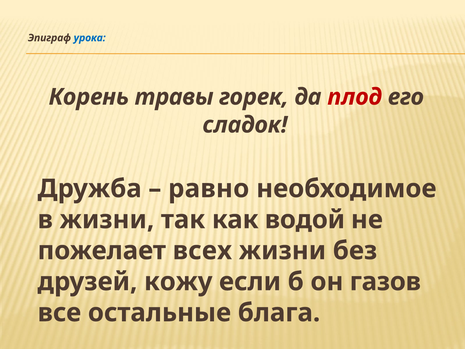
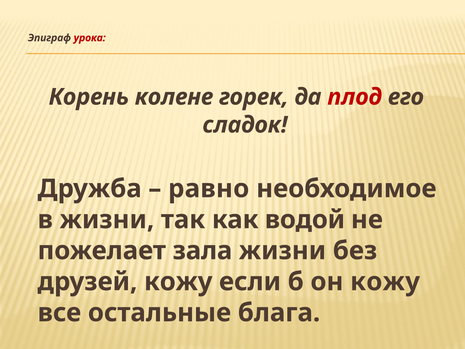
урока colour: blue -> red
травы: травы -> колене
всех: всех -> зала
он газов: газов -> кожу
